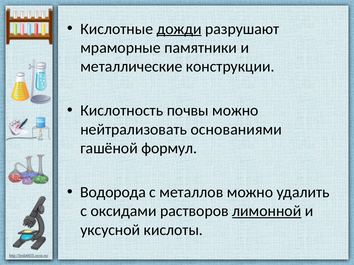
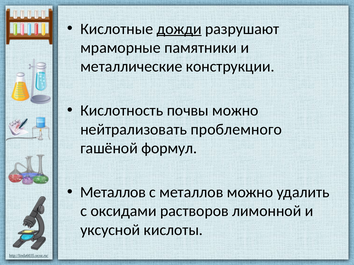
основаниями: основаниями -> проблемного
Водорода at (113, 193): Водорода -> Металлов
лимонной underline: present -> none
